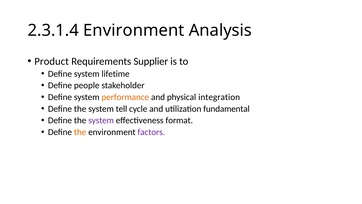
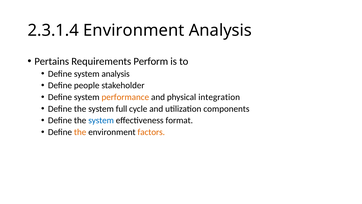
Product: Product -> Pertains
Supplier: Supplier -> Perform
system lifetime: lifetime -> analysis
tell: tell -> full
fundamental: fundamental -> components
system at (101, 120) colour: purple -> blue
factors colour: purple -> orange
